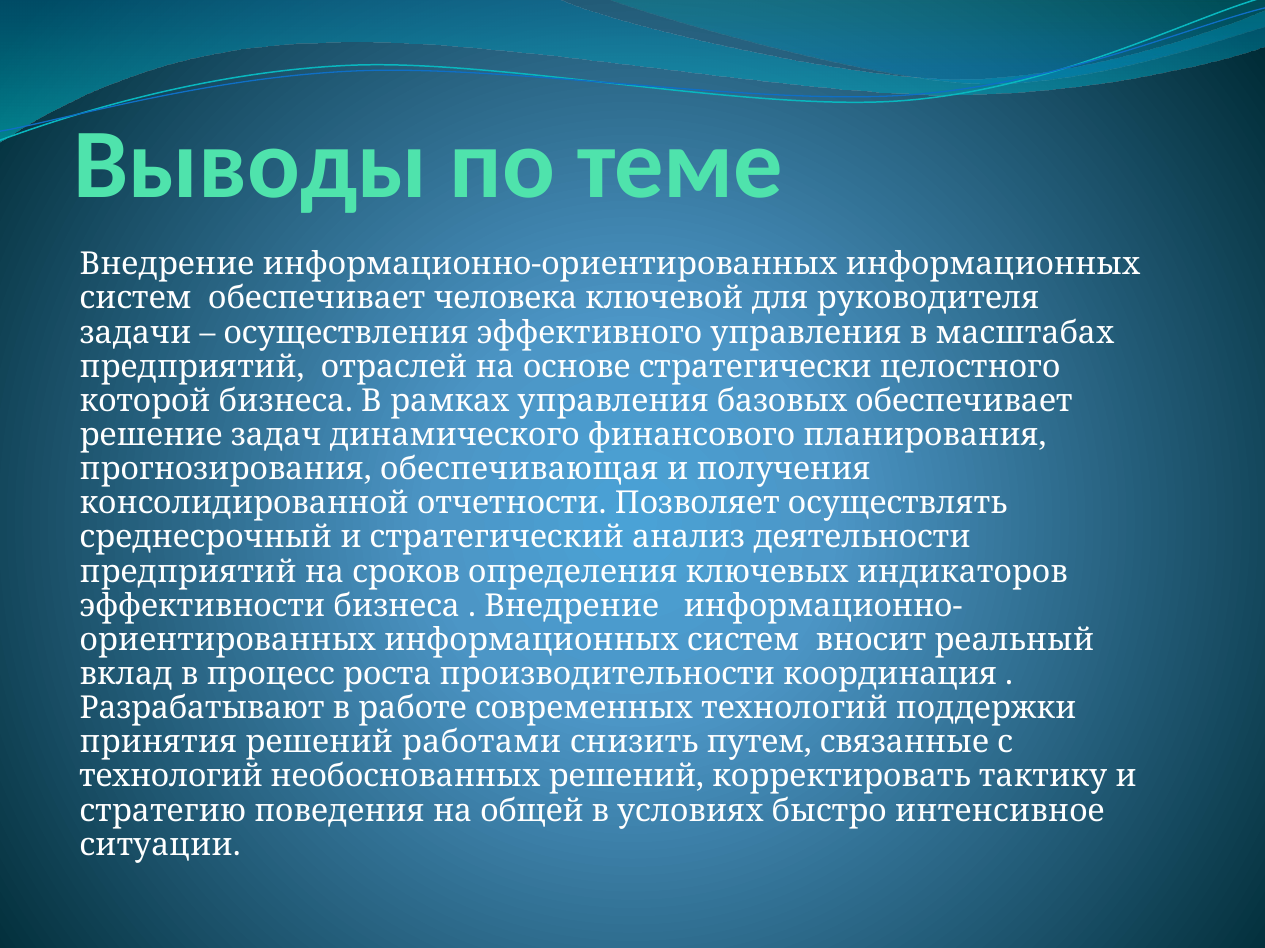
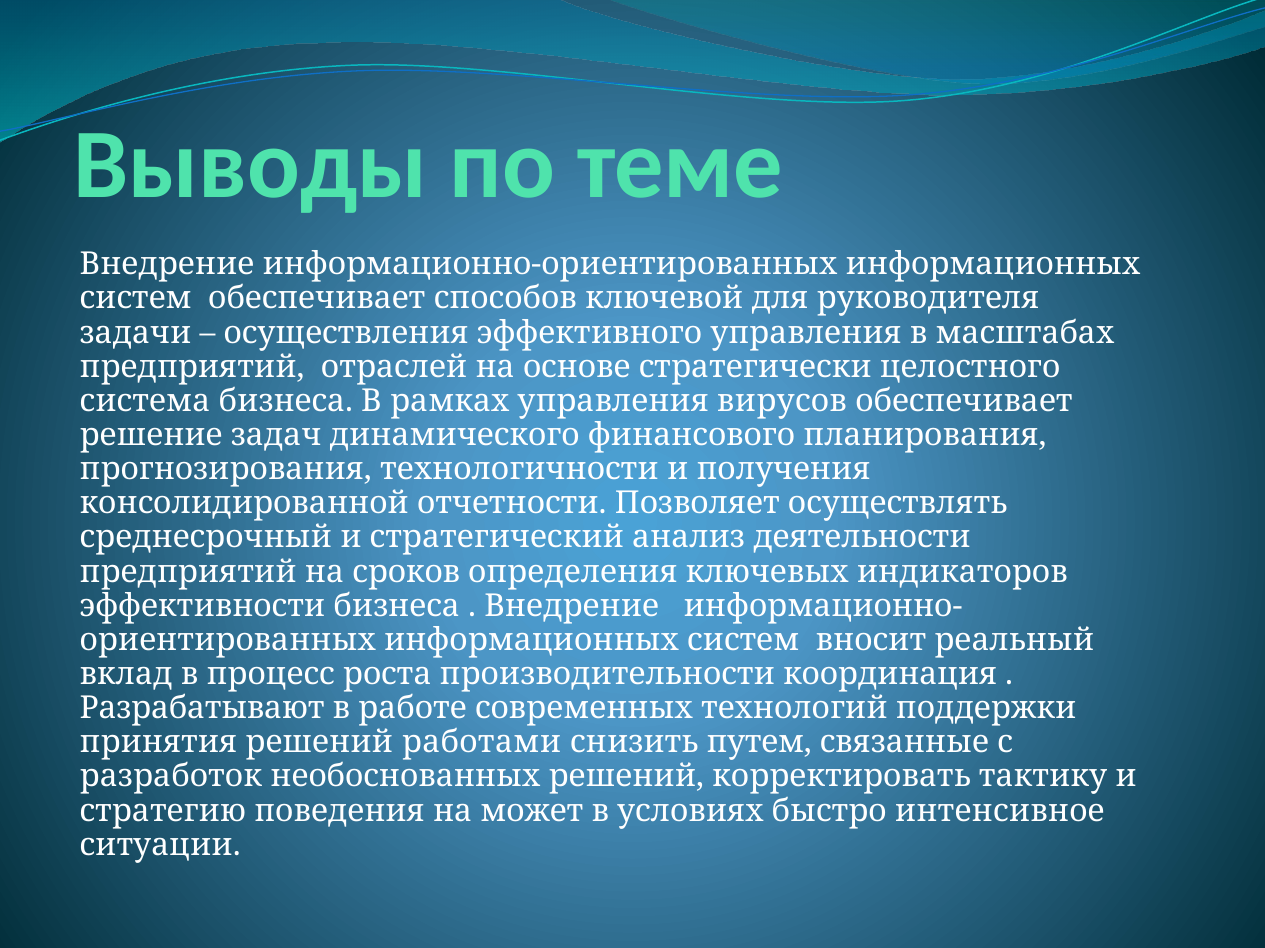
человека: человека -> способов
которой: которой -> система
базовых: базовых -> вирусов
обеспечивающая: обеспечивающая -> технологичности
технологий at (171, 777): технологий -> разработок
общей: общей -> может
